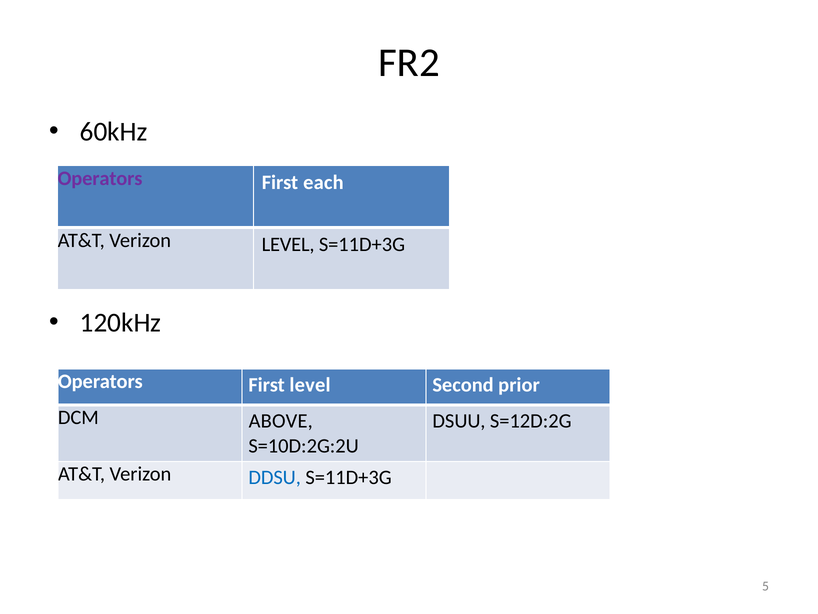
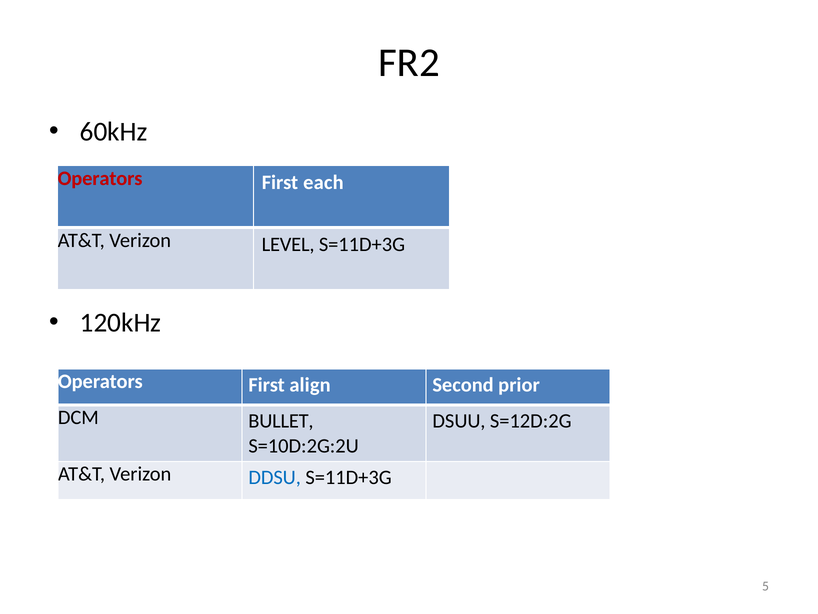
Operators at (100, 178) colour: purple -> red
First level: level -> align
ABOVE: ABOVE -> BULLET
